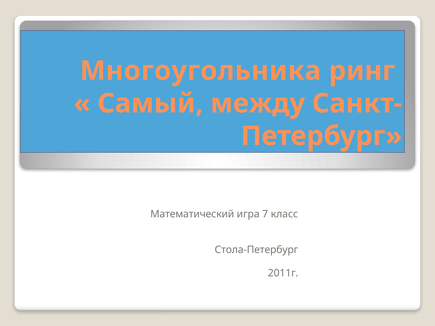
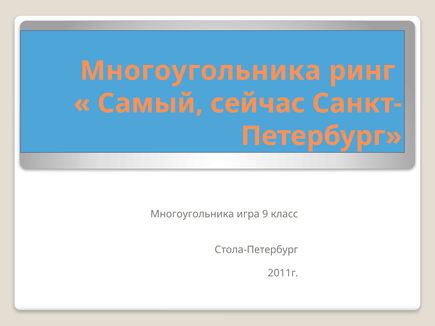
между: между -> сейчас
Математический at (192, 214): Математический -> Многоугольника
7: 7 -> 9
